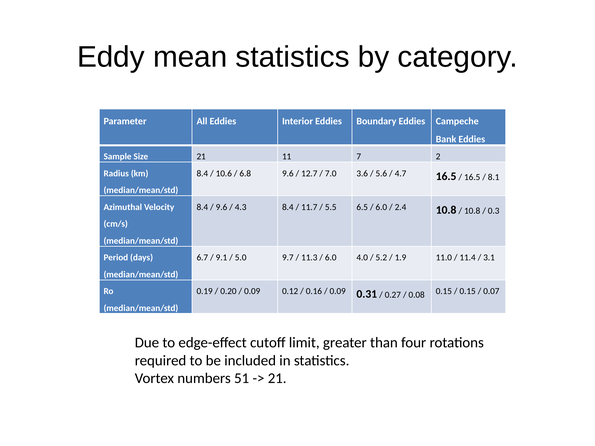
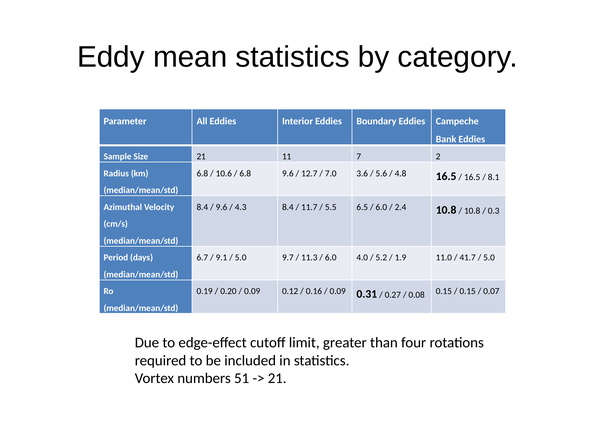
8.4 at (202, 174): 8.4 -> 6.8
4.7: 4.7 -> 4.8
11.4: 11.4 -> 41.7
3.1 at (489, 258): 3.1 -> 5.0
